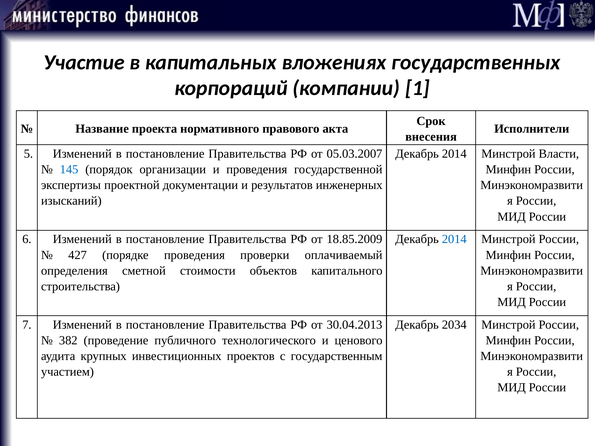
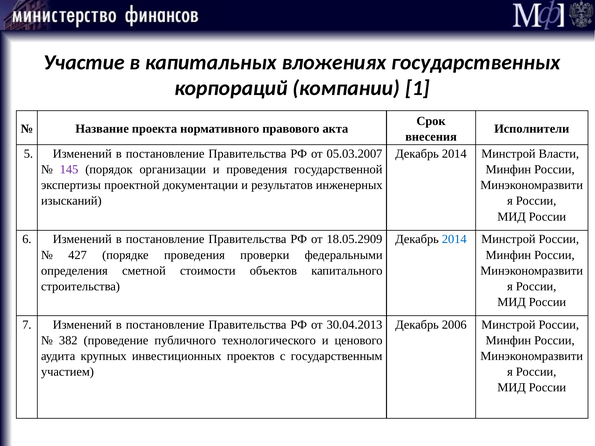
145 colour: blue -> purple
18.85.2009: 18.85.2009 -> 18.05.2909
оплачиваемый: оплачиваемый -> федеральными
2034: 2034 -> 2006
